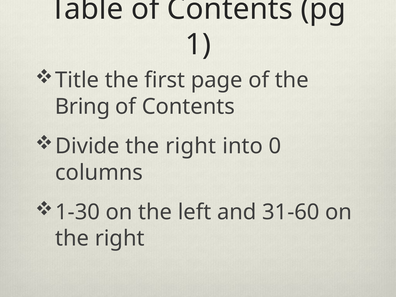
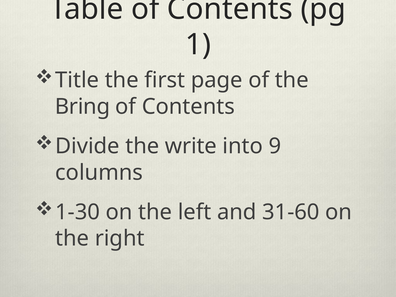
Divide the right: right -> write
0: 0 -> 9
